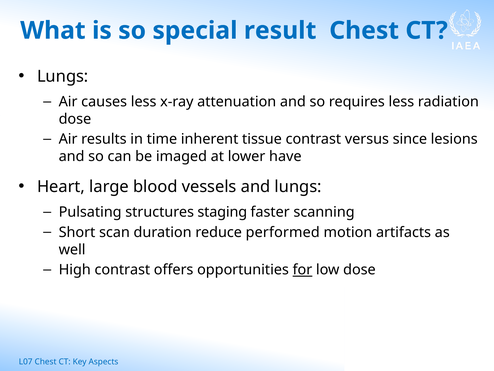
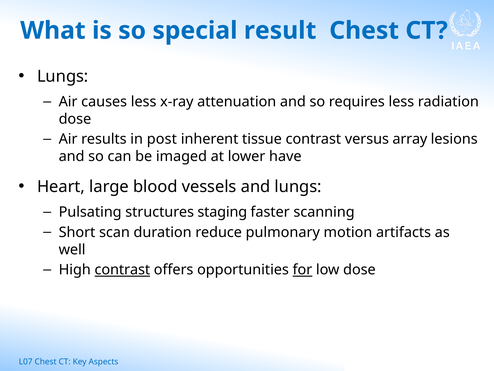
time: time -> post
since: since -> array
performed: performed -> pulmonary
contrast at (122, 270) underline: none -> present
